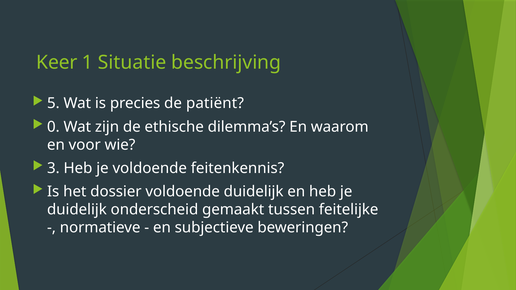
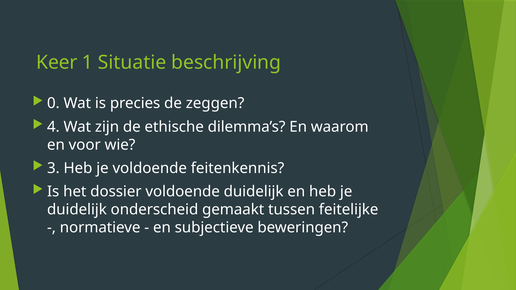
5: 5 -> 0
patiënt: patiënt -> zeggen
0: 0 -> 4
